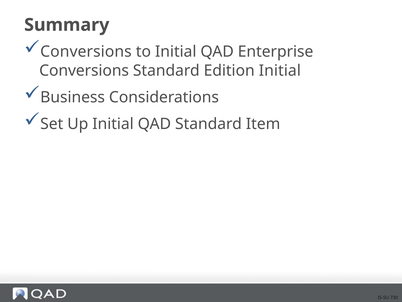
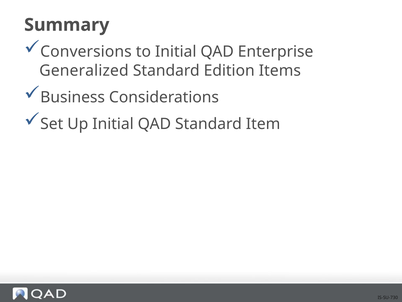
Conversions at (84, 70): Conversions -> Generalized
Edition Initial: Initial -> Items
